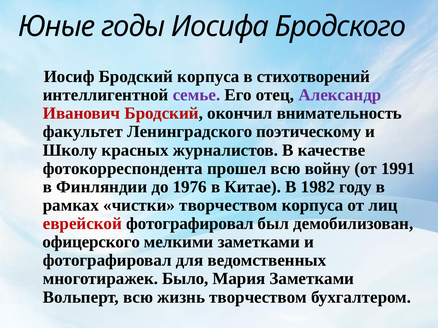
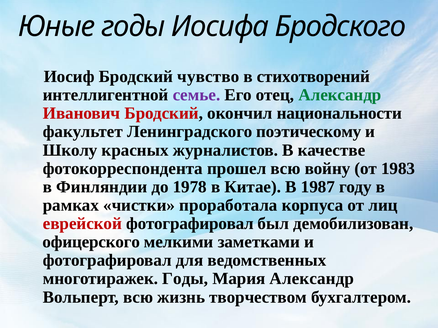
Бродский корпуса: корпуса -> чувство
Александр at (340, 95) colour: purple -> green
внимательность: внимательность -> национальности
1991: 1991 -> 1983
1976: 1976 -> 1978
1982: 1982 -> 1987
чистки творчеством: творчеством -> проработала
многотиражек Было: Было -> Годы
Мария Заметками: Заметками -> Александр
